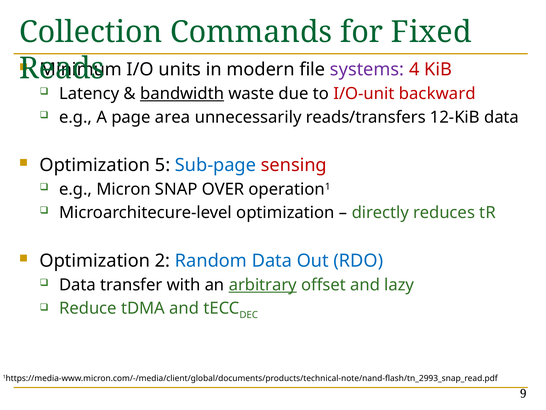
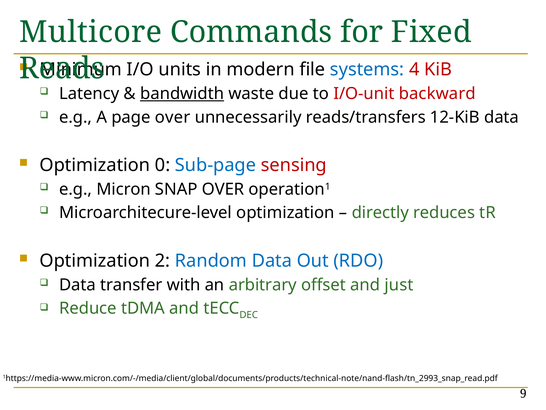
Collection: Collection -> Multicore
systems colour: purple -> blue
page area: area -> over
5: 5 -> 0
arbitrary underline: present -> none
lazy: lazy -> just
